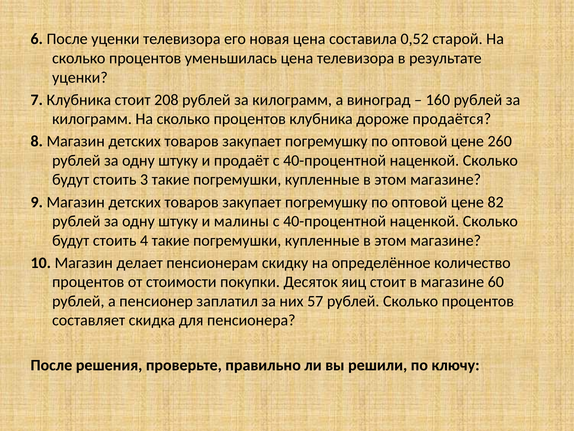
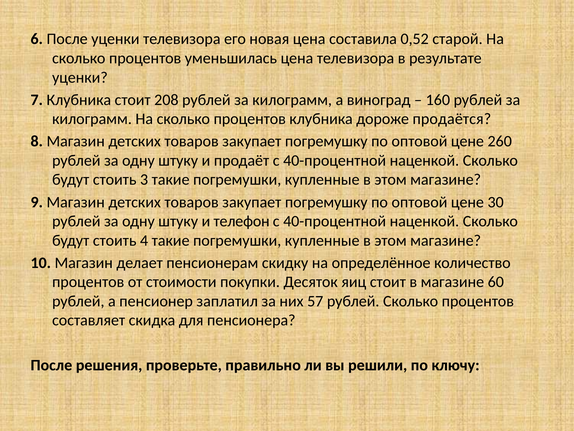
82: 82 -> 30
малины: малины -> телефон
